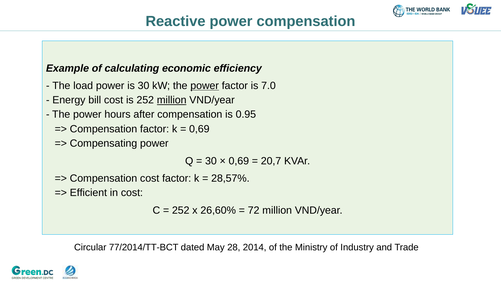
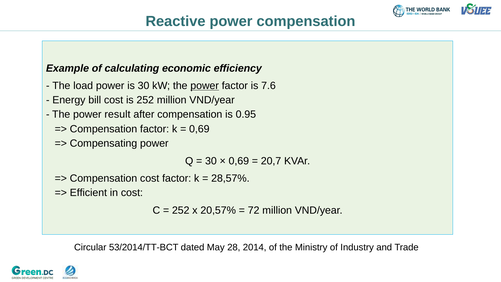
7.0: 7.0 -> 7.6
million at (172, 100) underline: present -> none
hours: hours -> result
26,60%: 26,60% -> 20,57%
77/2014/TT-BCT: 77/2014/TT-BCT -> 53/2014/TT-BCT
